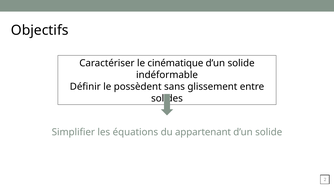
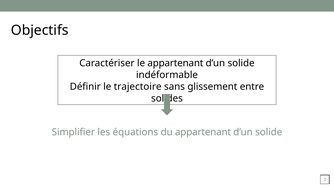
le cinématique: cinématique -> appartenant
possèdent: possèdent -> trajectoire
